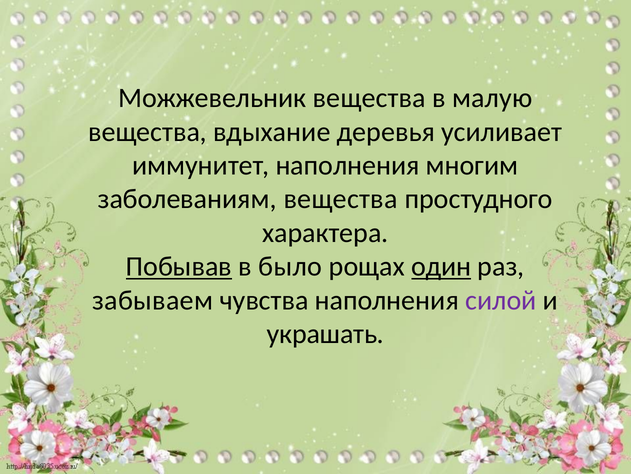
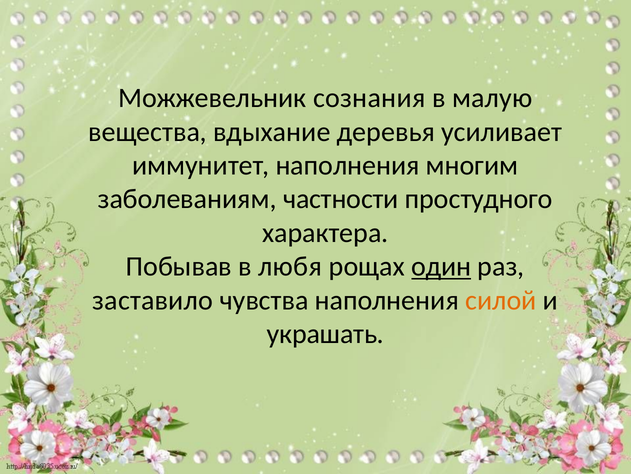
Можжевельник вещества: вещества -> сознания
заболеваниям вещества: вещества -> частности
Побывав underline: present -> none
было: было -> любя
забываем: забываем -> заставило
силой colour: purple -> orange
